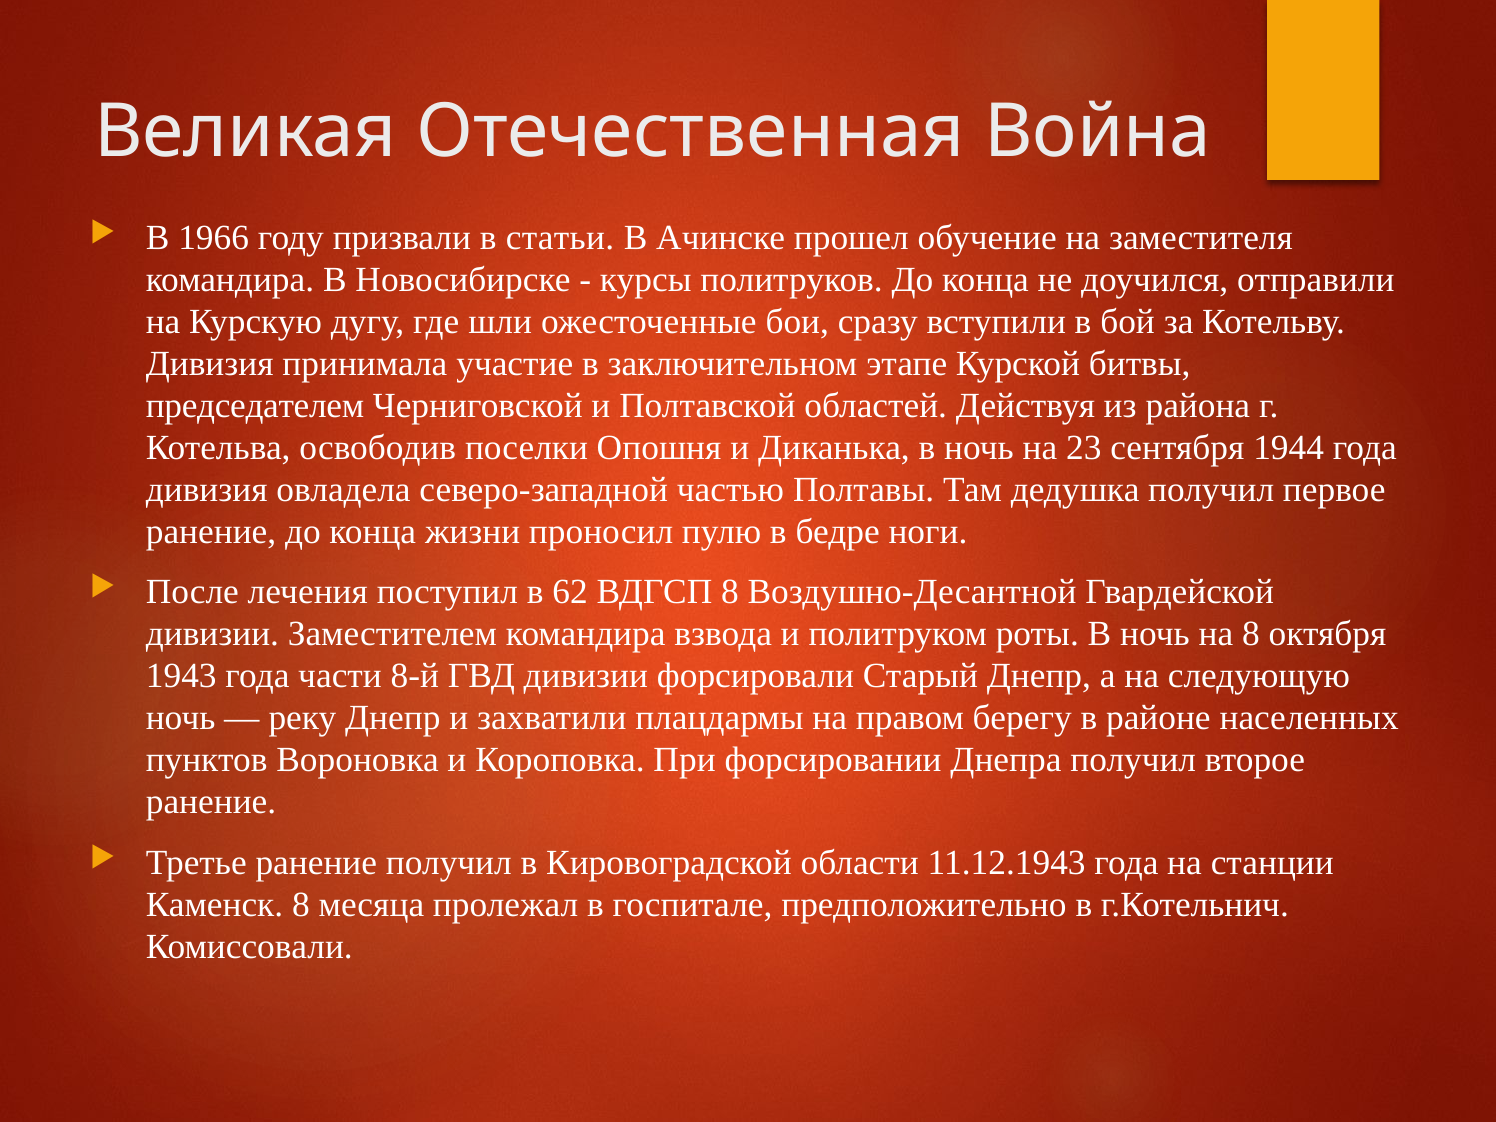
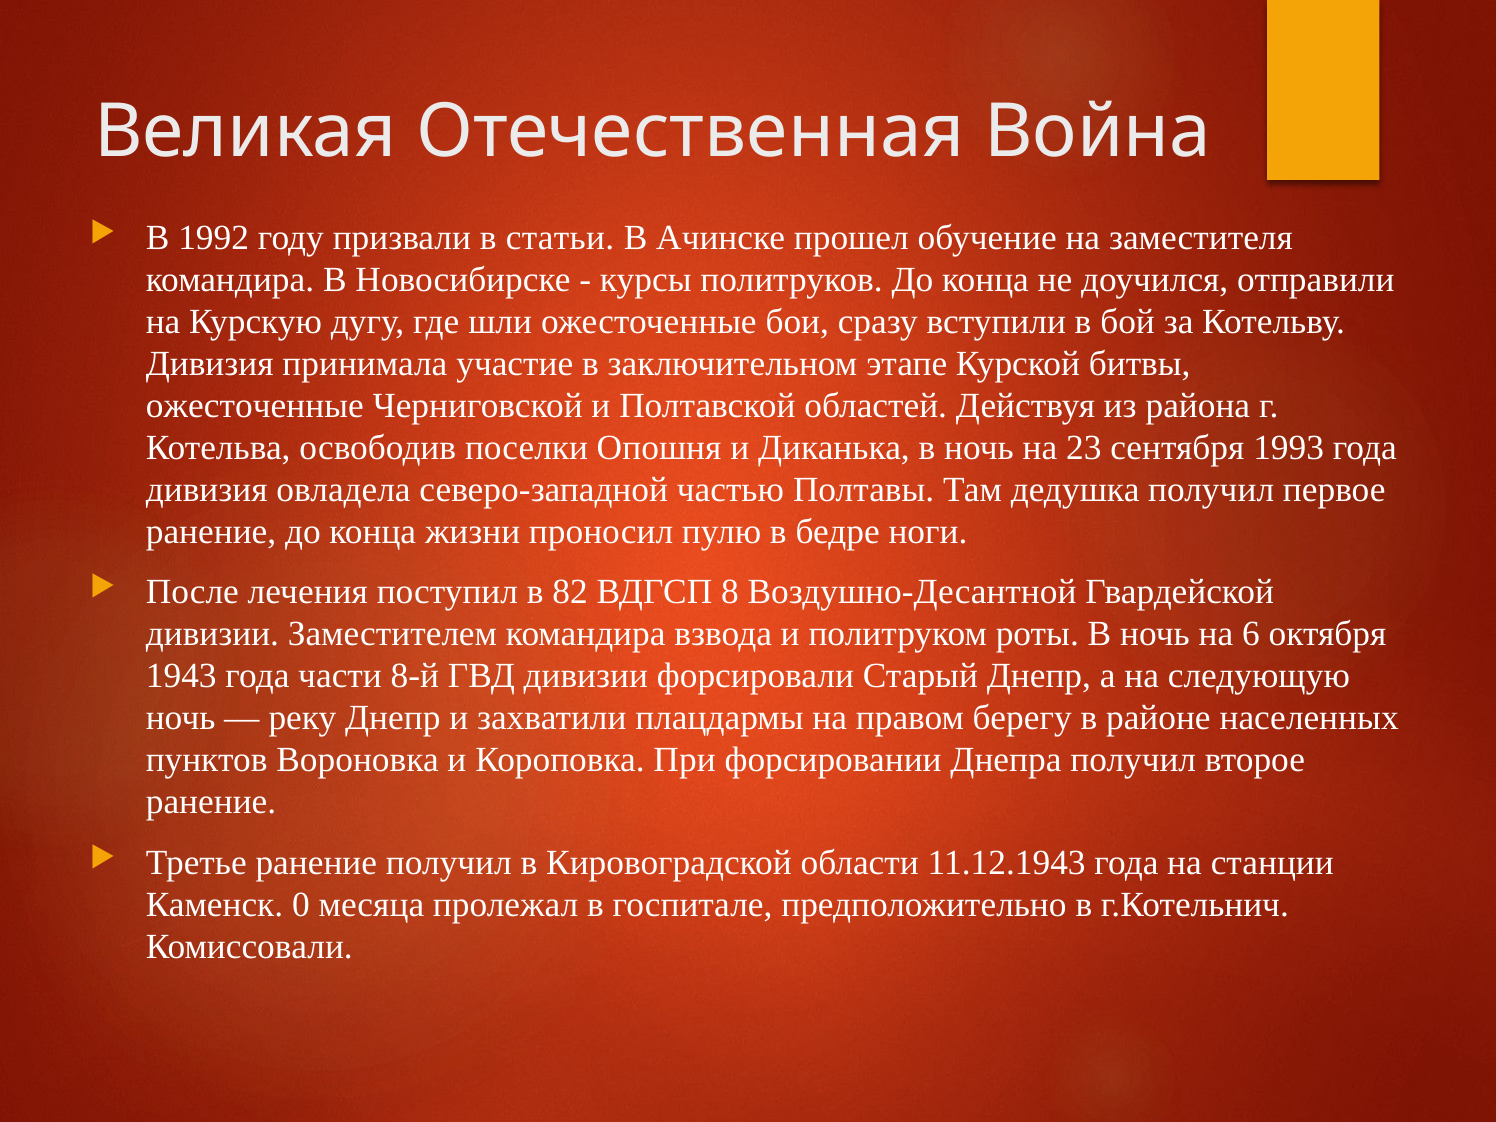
1966: 1966 -> 1992
председателем at (255, 406): председателем -> ожесточенные
1944: 1944 -> 1993
62: 62 -> 82
на 8: 8 -> 6
Каменск 8: 8 -> 0
